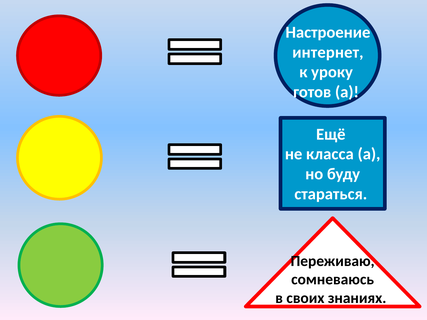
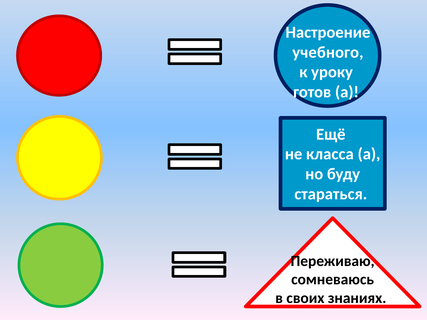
интернет: интернет -> учебного
